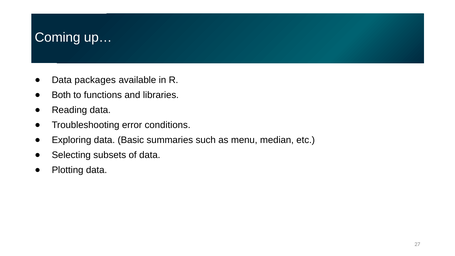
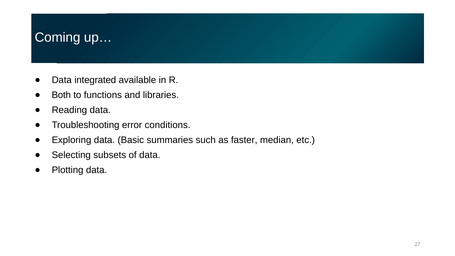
packages: packages -> integrated
menu: menu -> faster
